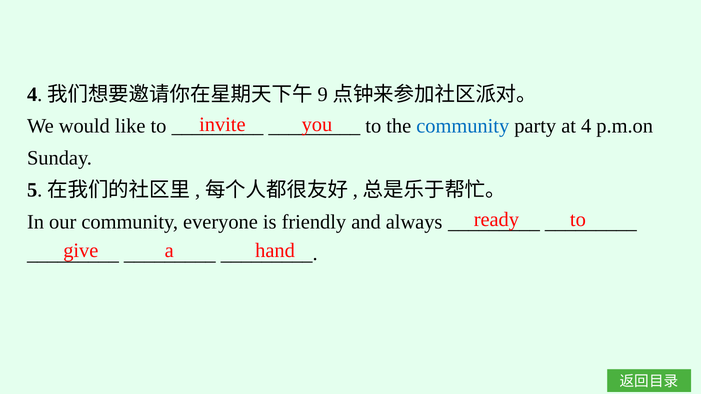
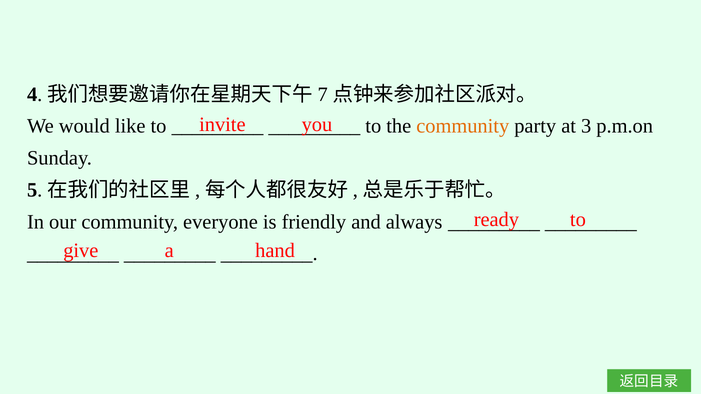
9: 9 -> 7
community at (463, 126) colour: blue -> orange
at 4: 4 -> 3
